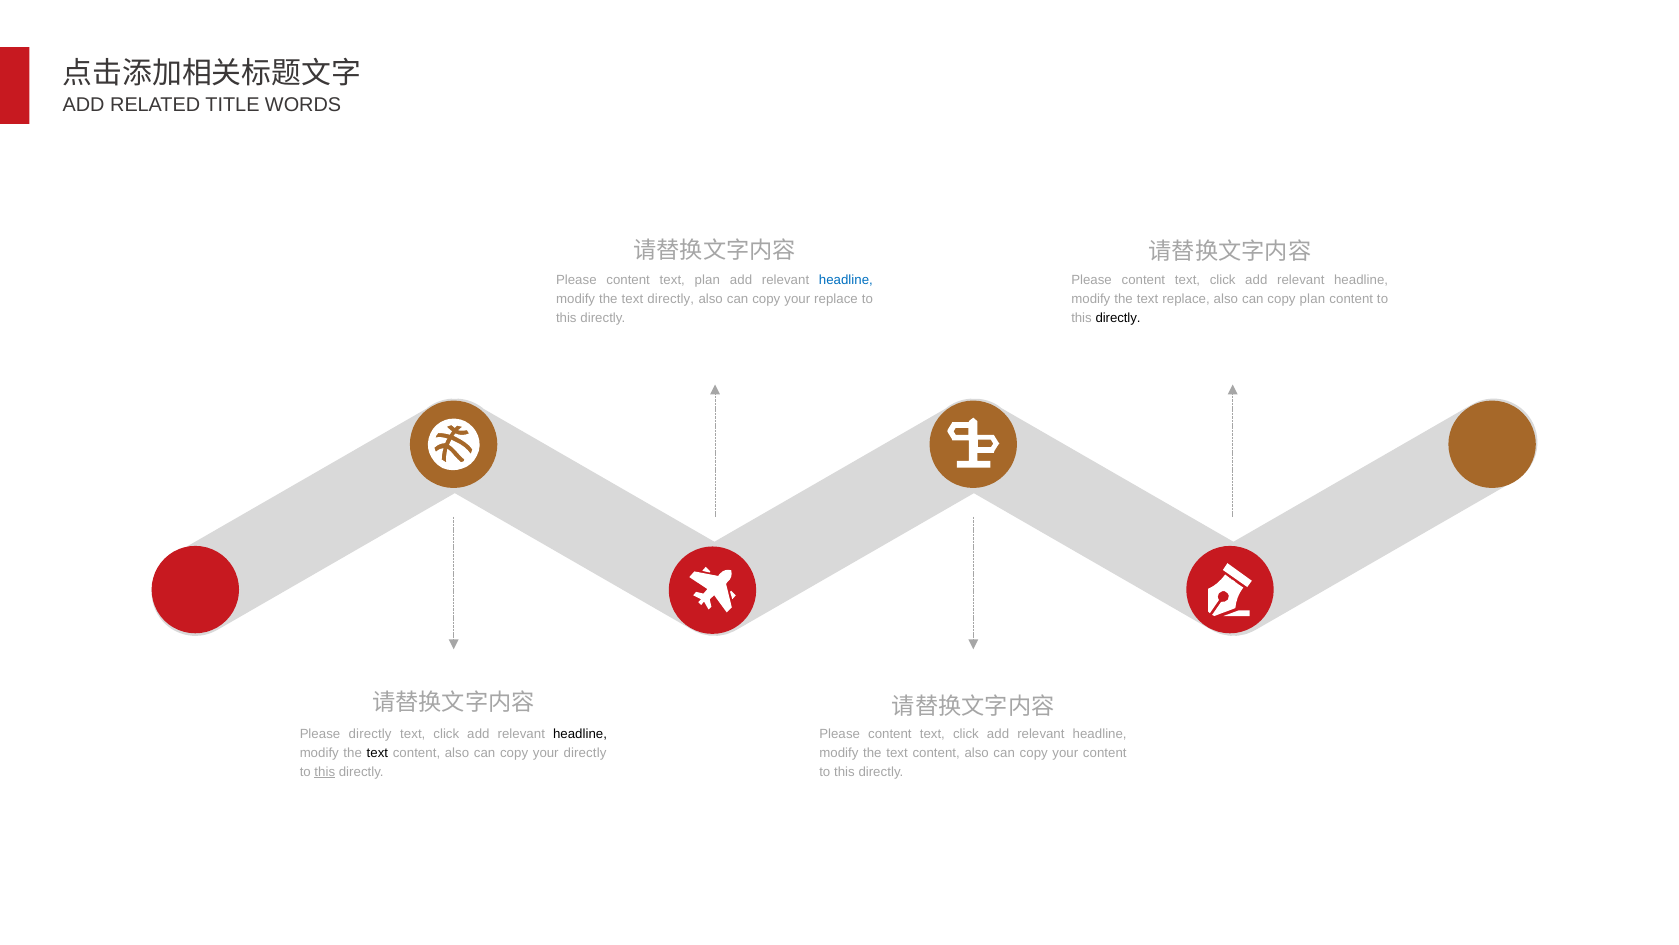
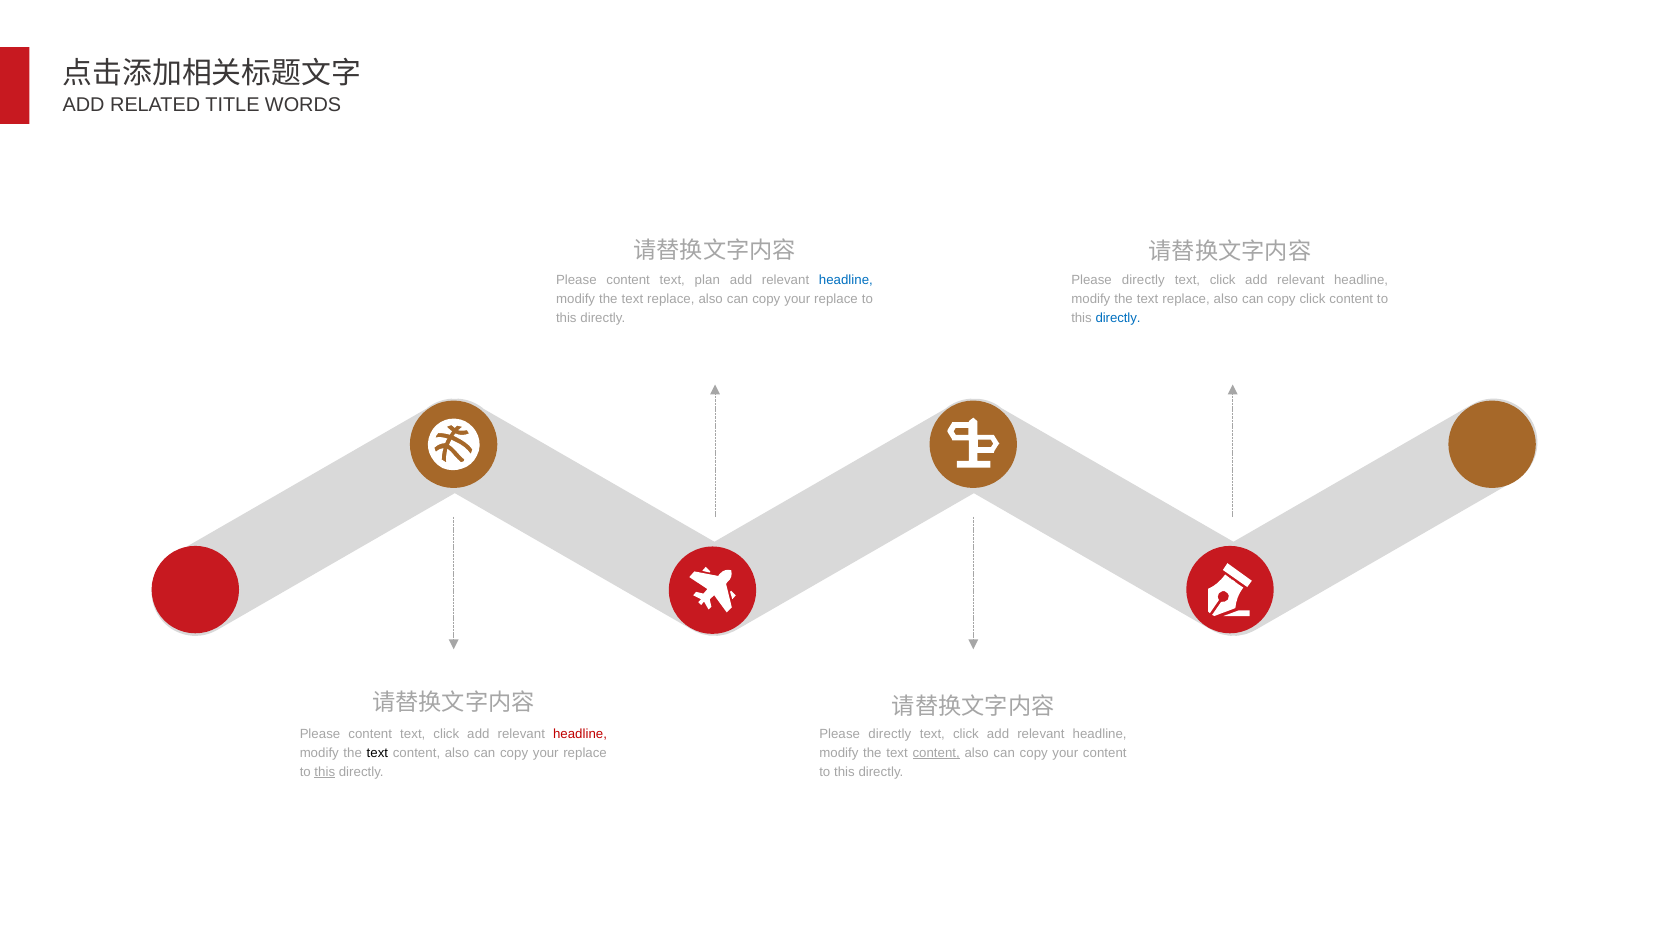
content at (1143, 279): content -> directly
directly at (671, 298): directly -> replace
copy plan: plan -> click
directly at (1118, 318) colour: black -> blue
directly at (370, 733): directly -> content
headline at (580, 733) colour: black -> red
content at (890, 733): content -> directly
directly at (585, 752): directly -> replace
content at (936, 752) underline: none -> present
